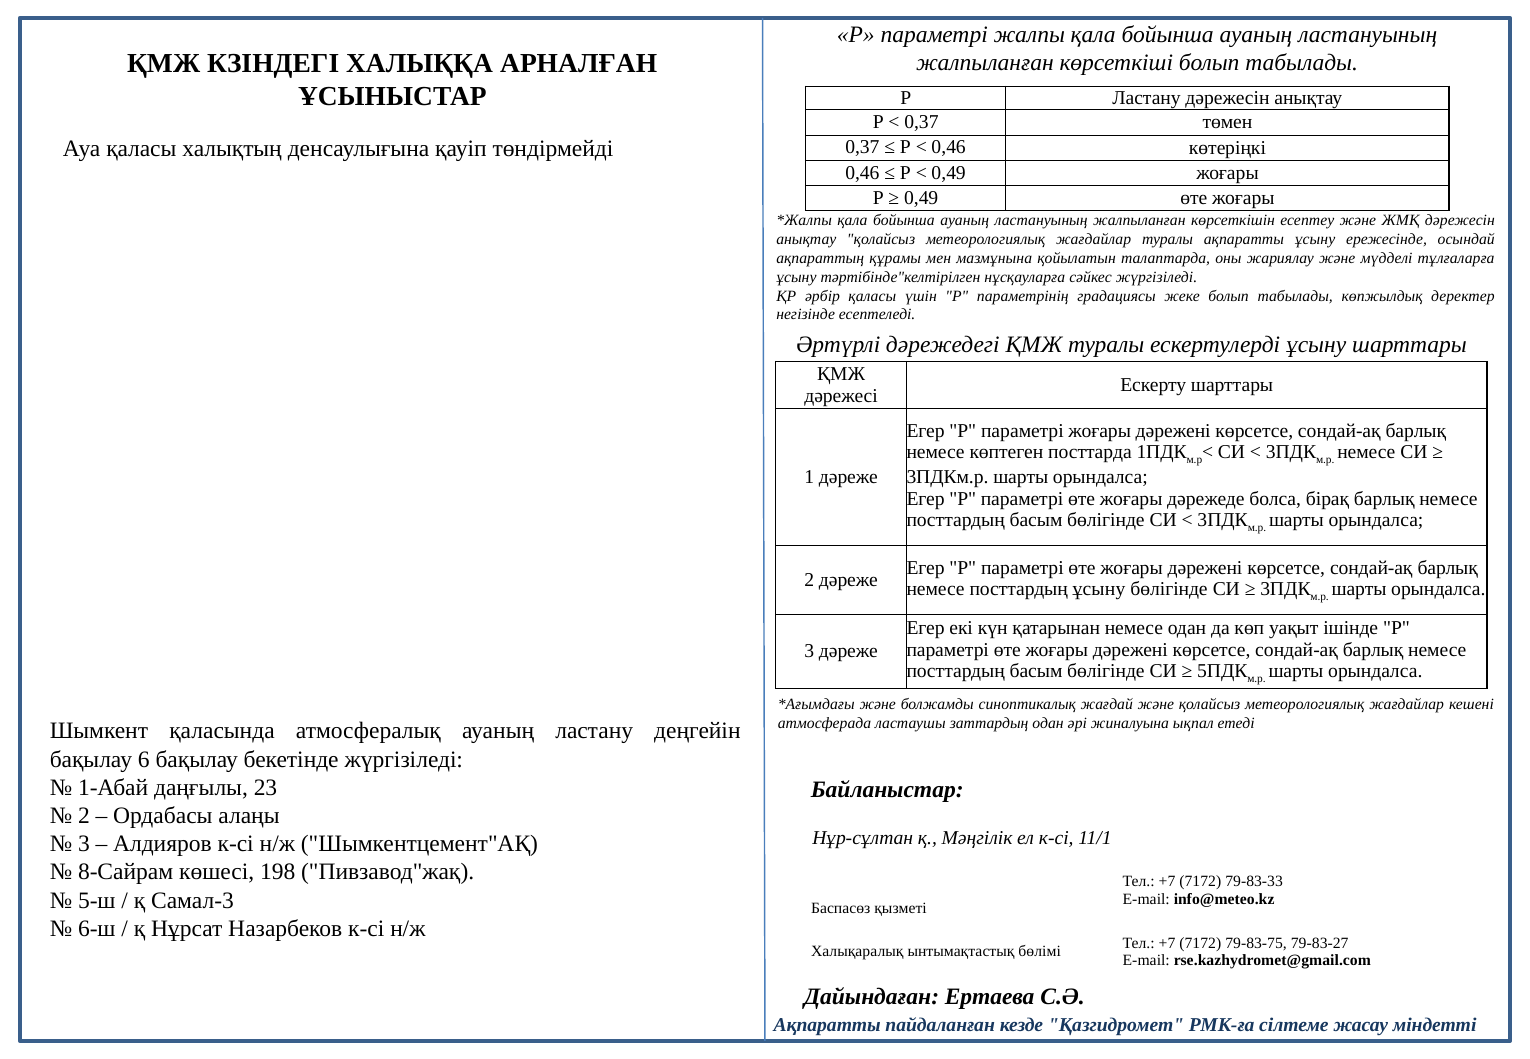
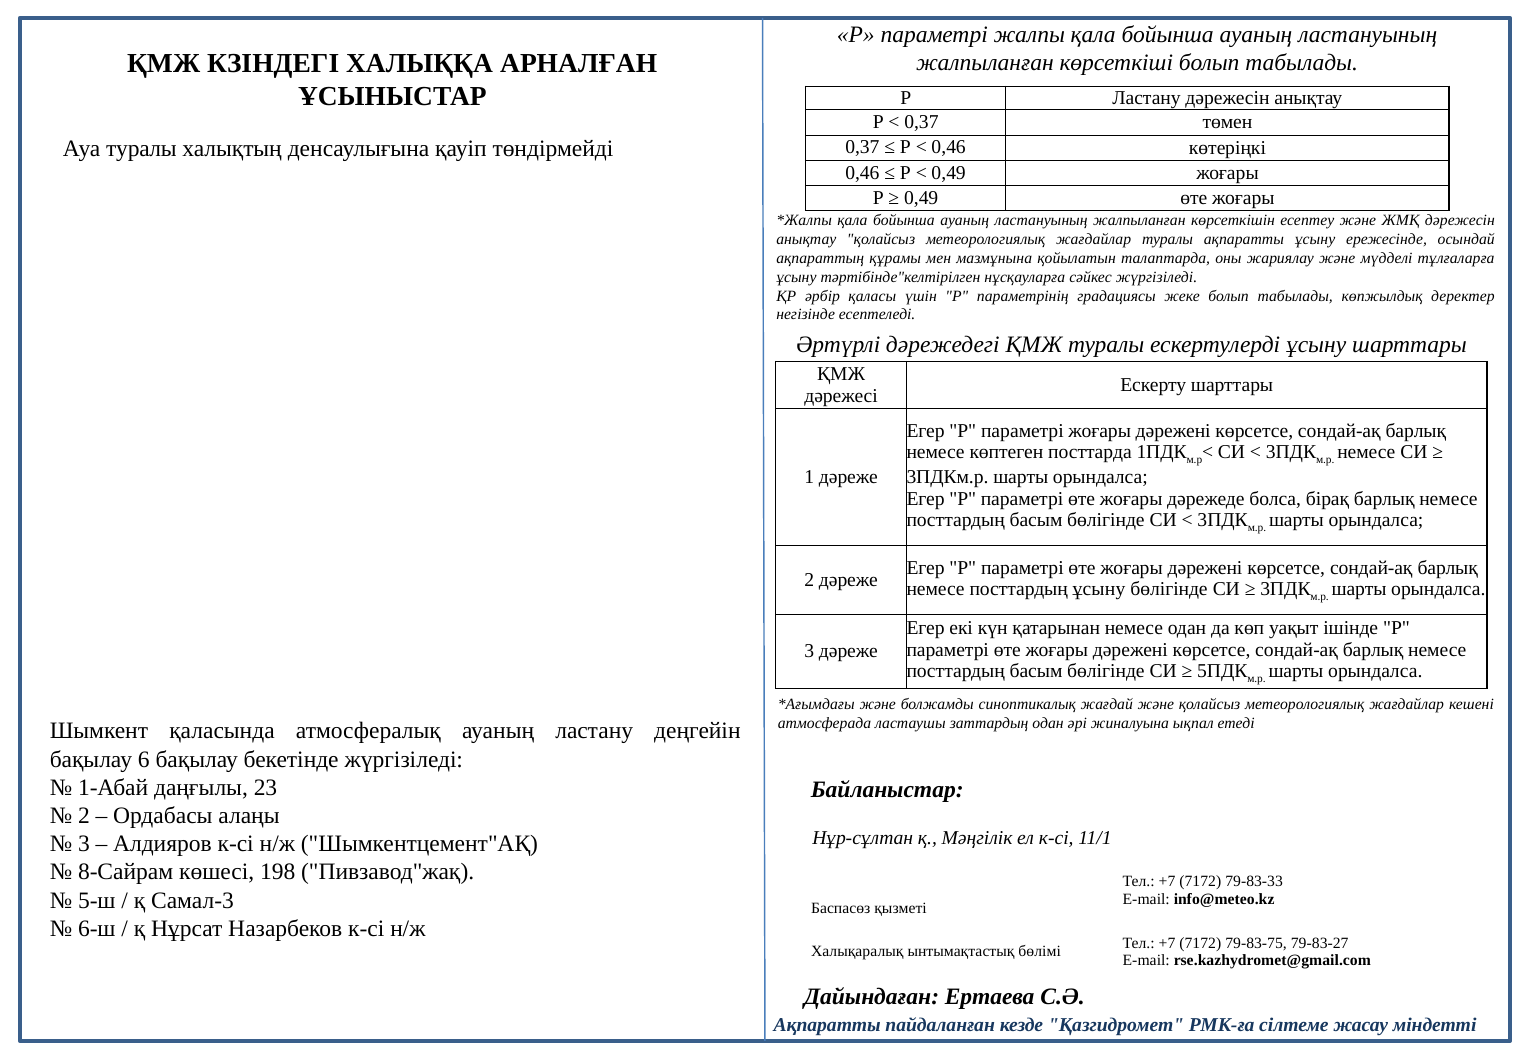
Ауа қаласы: қаласы -> туралы
